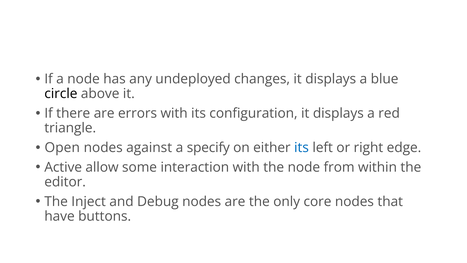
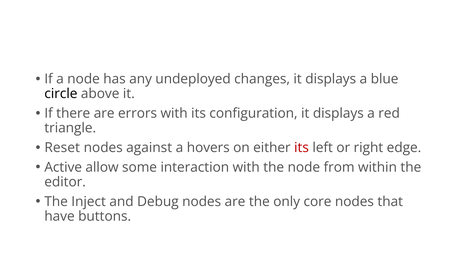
Open: Open -> Reset
specify: specify -> hovers
its at (302, 148) colour: blue -> red
